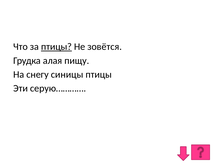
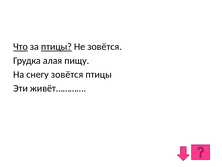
Что underline: none -> present
снегу синицы: синицы -> зовётся
серую…………: серую………… -> живёт…………
